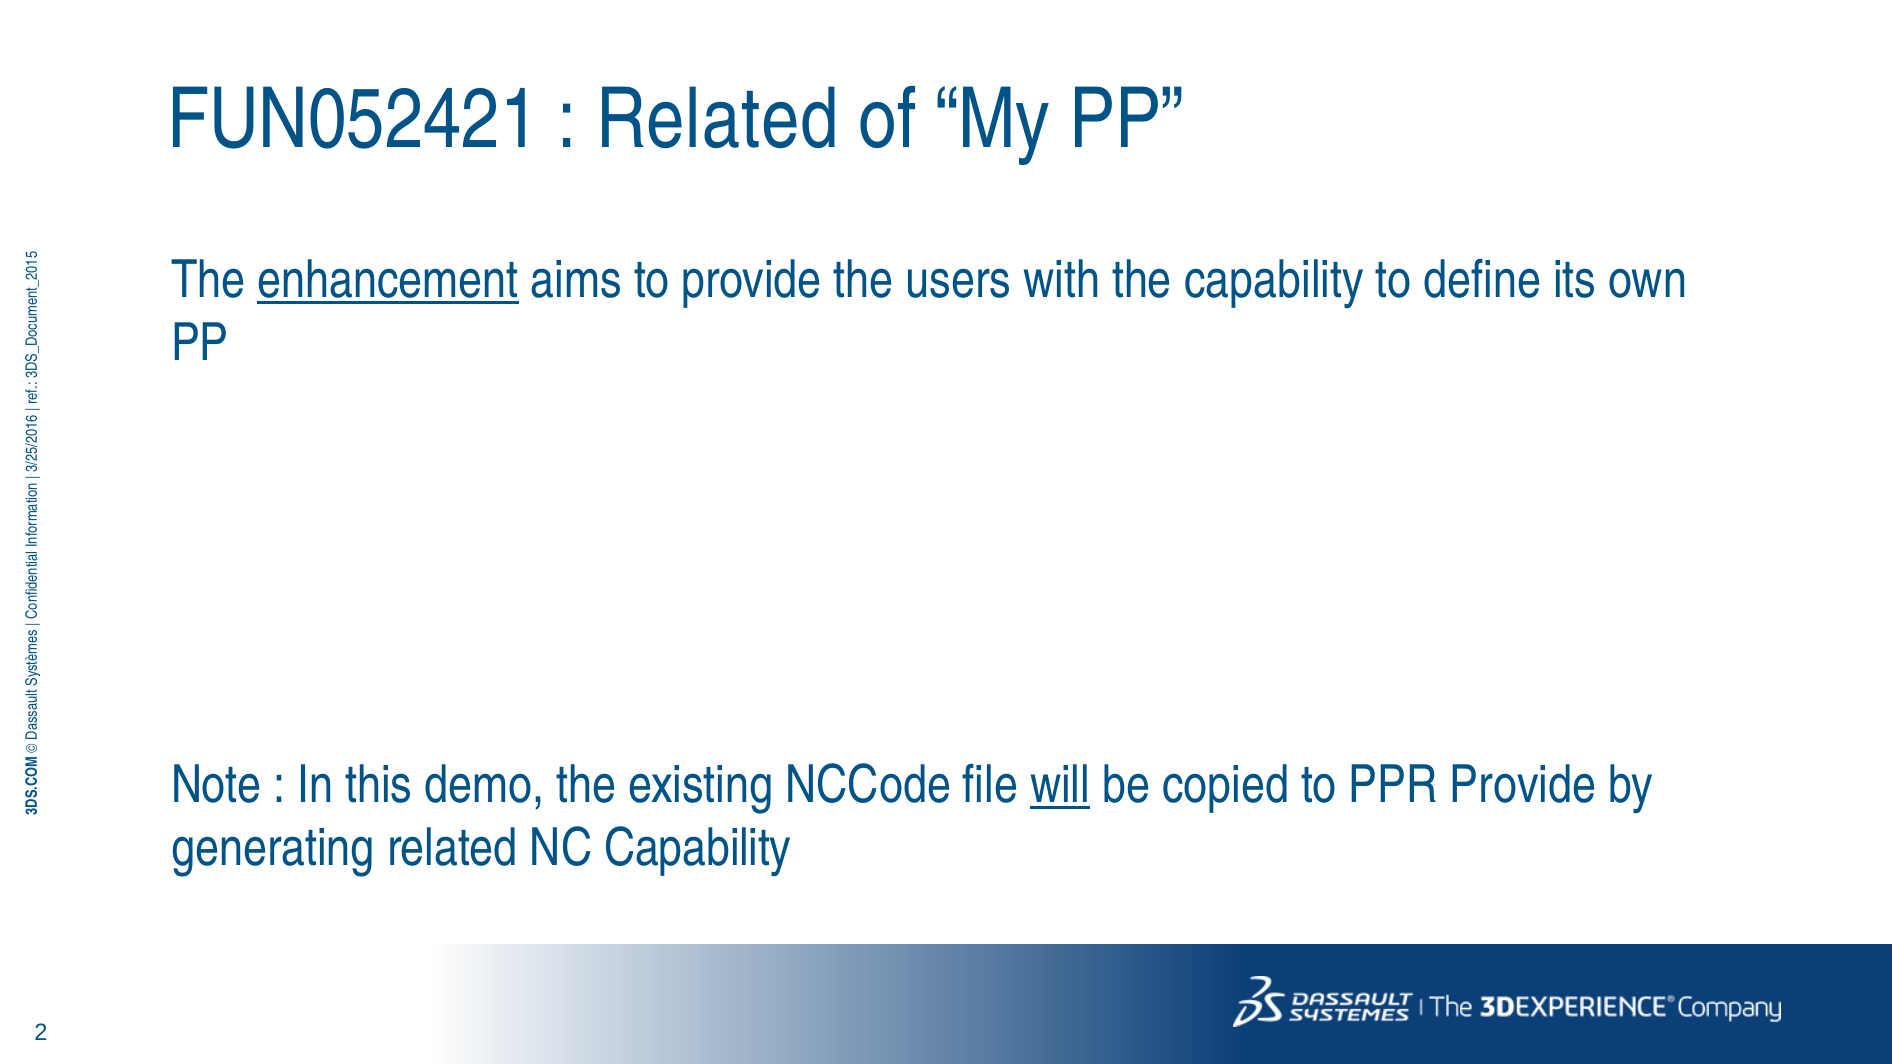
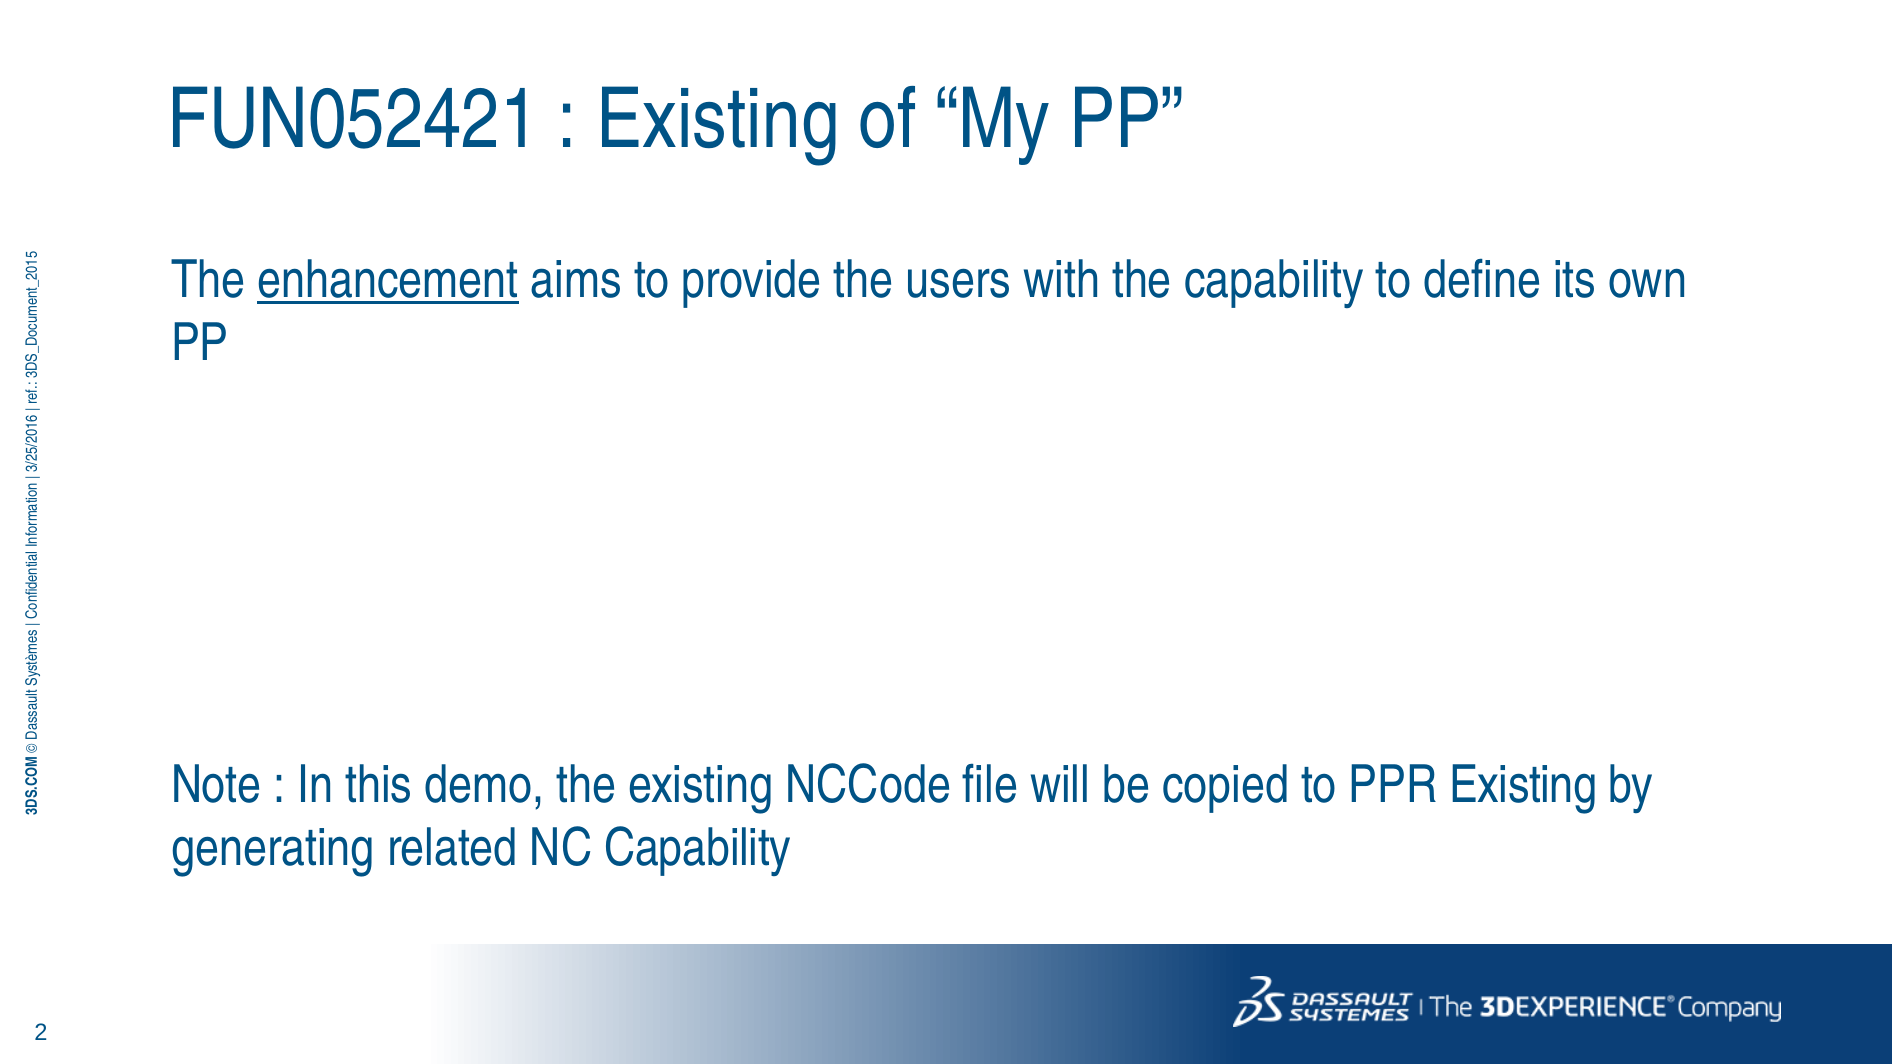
Related at (718, 119): Related -> Existing
will underline: present -> none
PPR Provide: Provide -> Existing
